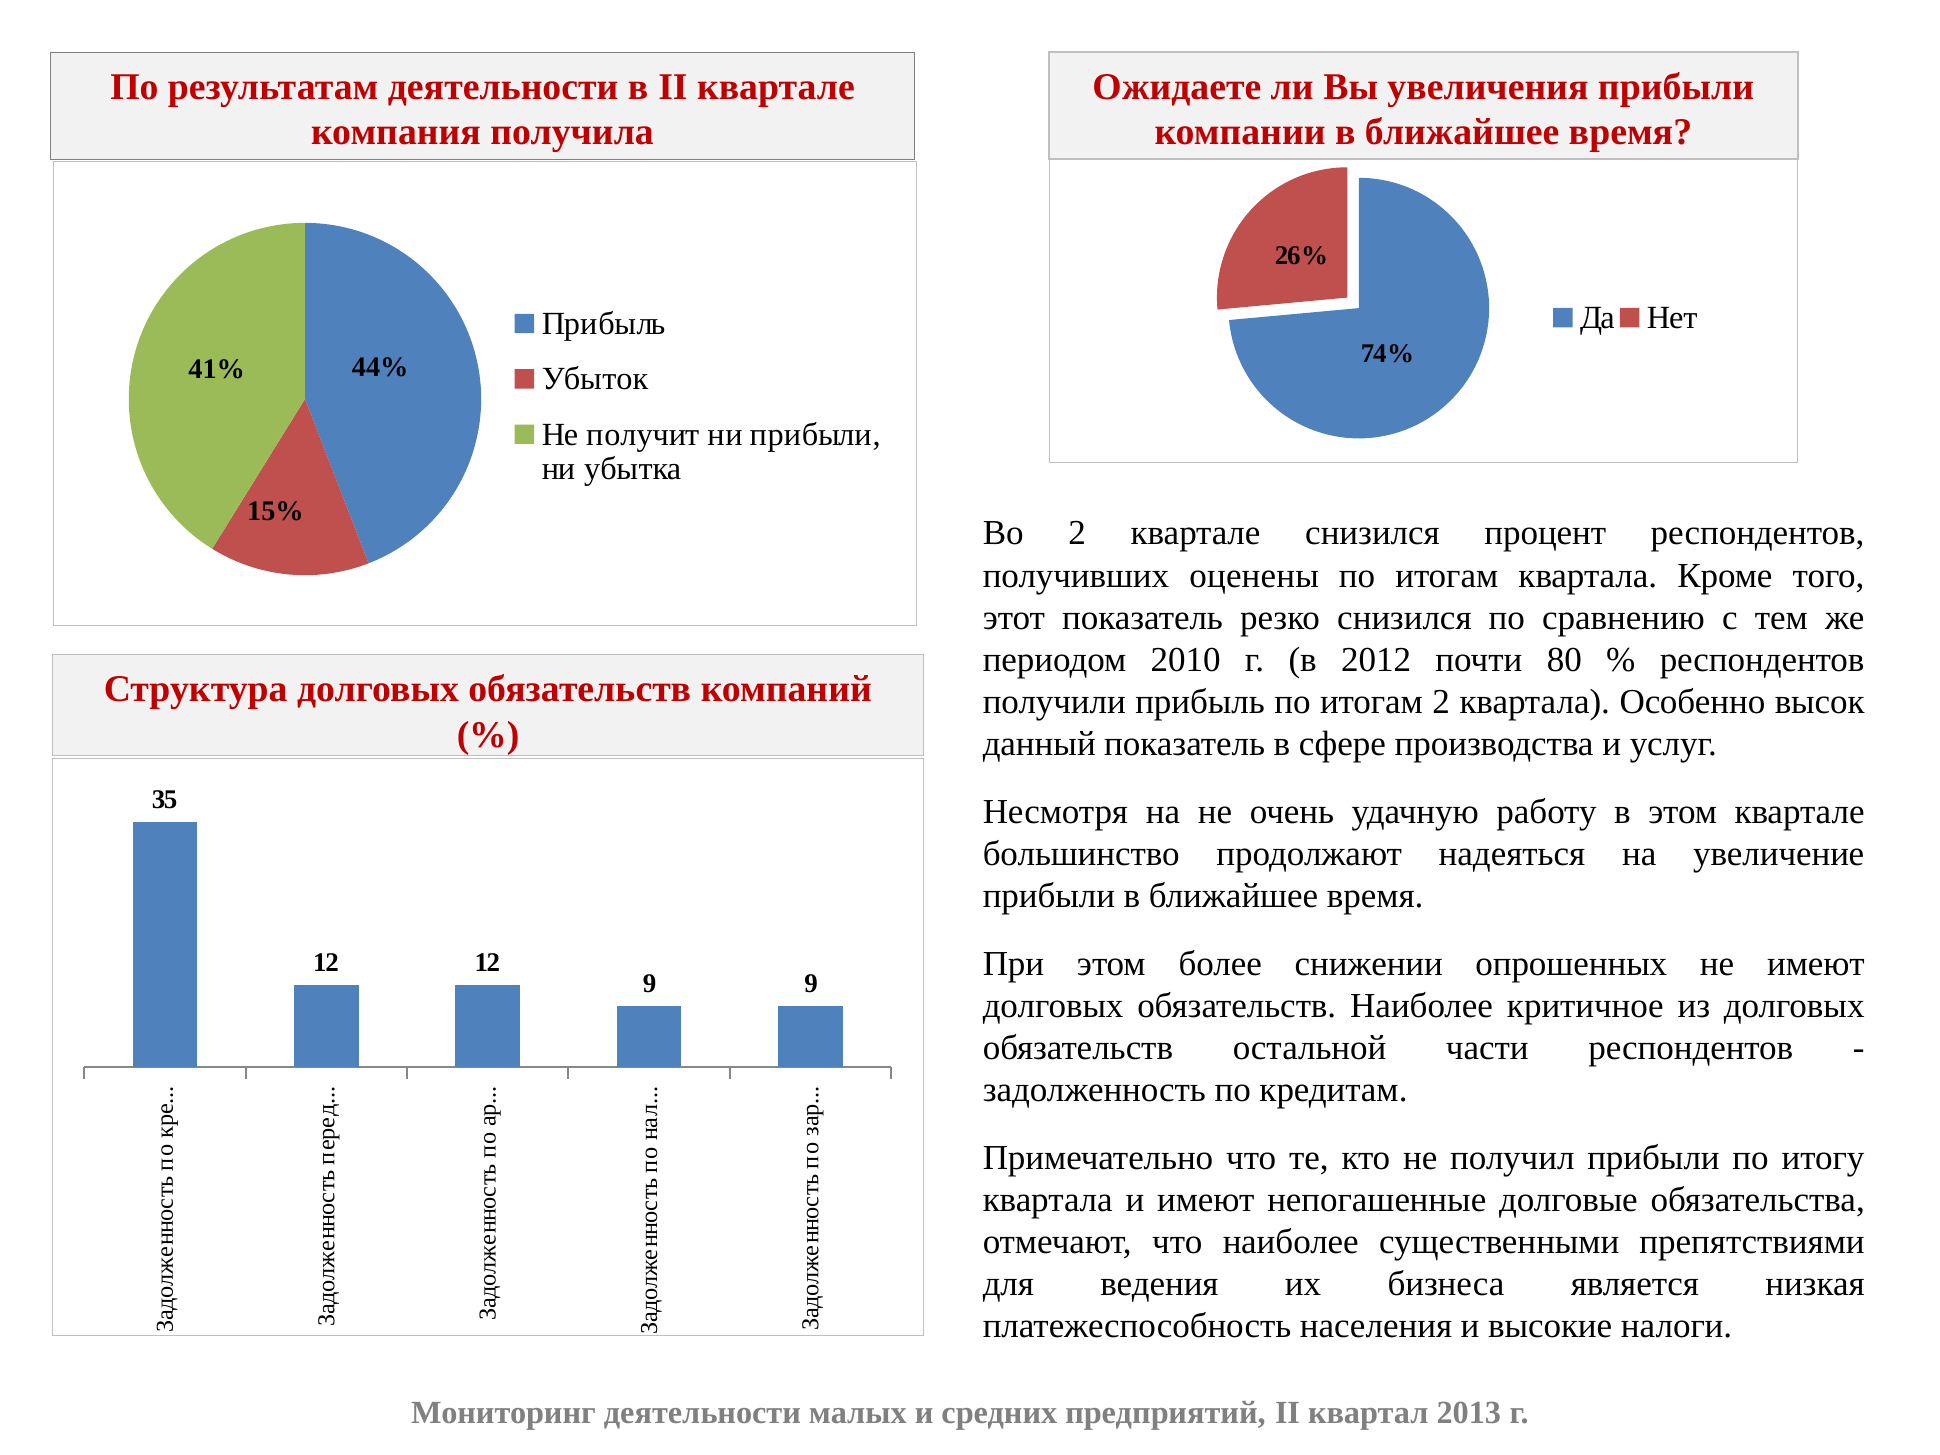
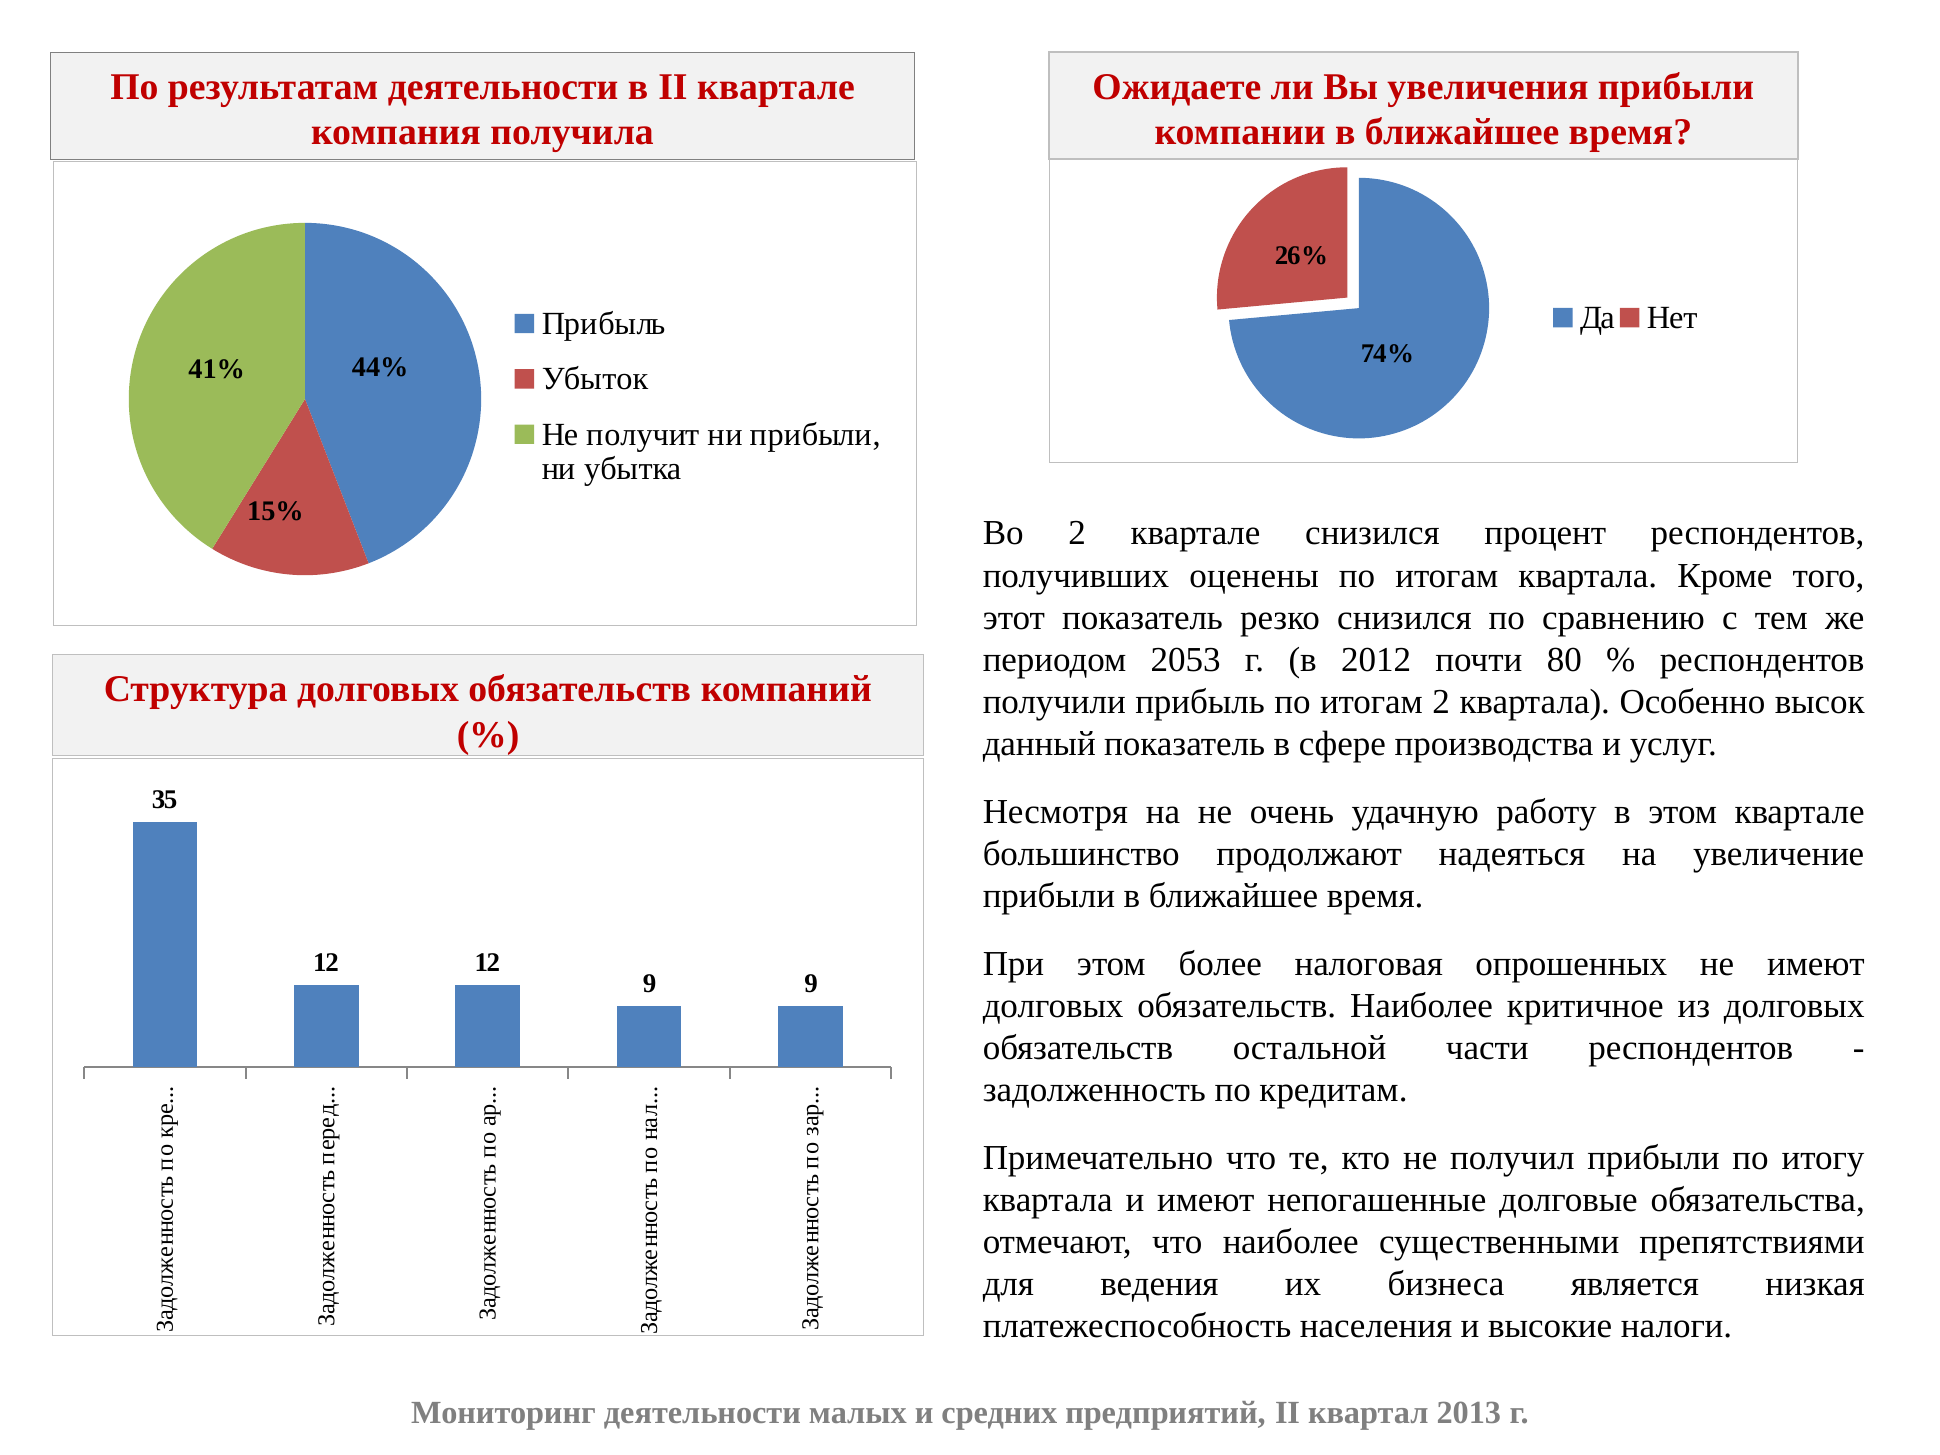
2010: 2010 -> 2053
снижении: снижении -> налоговая
